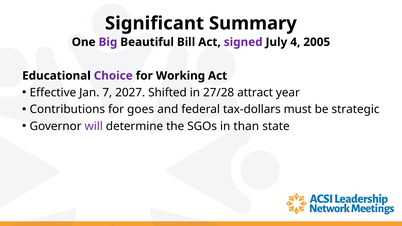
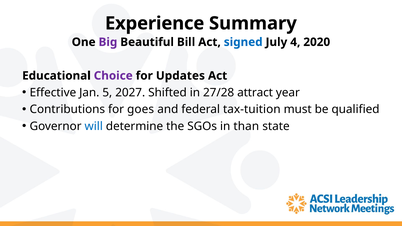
Significant: Significant -> Experience
signed colour: purple -> blue
2005: 2005 -> 2020
Working: Working -> Updates
7: 7 -> 5
tax-dollars: tax-dollars -> tax-tuition
strategic: strategic -> qualified
will colour: purple -> blue
